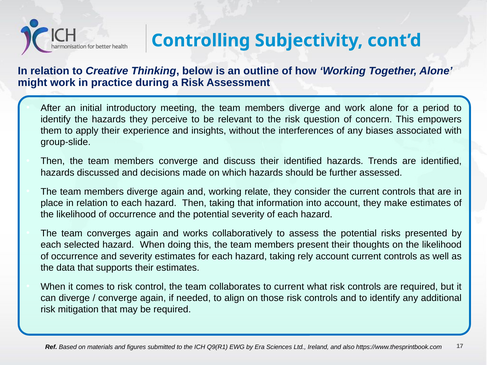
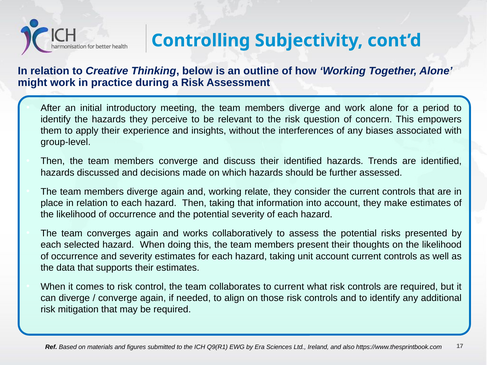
group-slide: group-slide -> group-level
rely: rely -> unit
